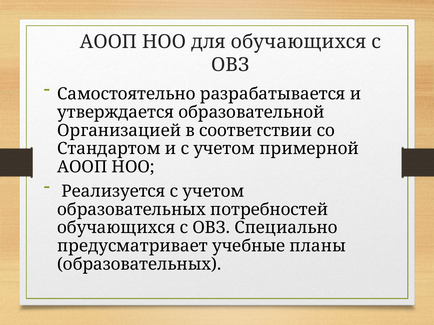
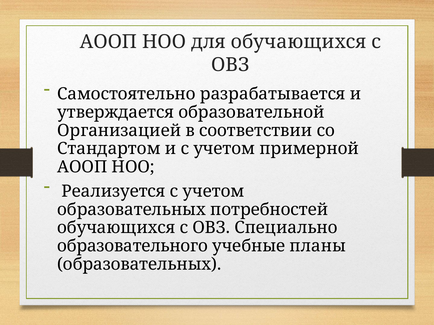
предусматривает: предусматривает -> образовательного
